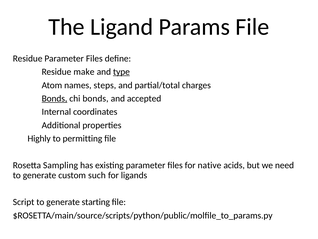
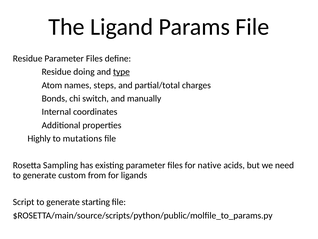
make: make -> doing
Bonds at (55, 98) underline: present -> none
chi bonds: bonds -> switch
accepted: accepted -> manually
permitting: permitting -> mutations
such: such -> from
